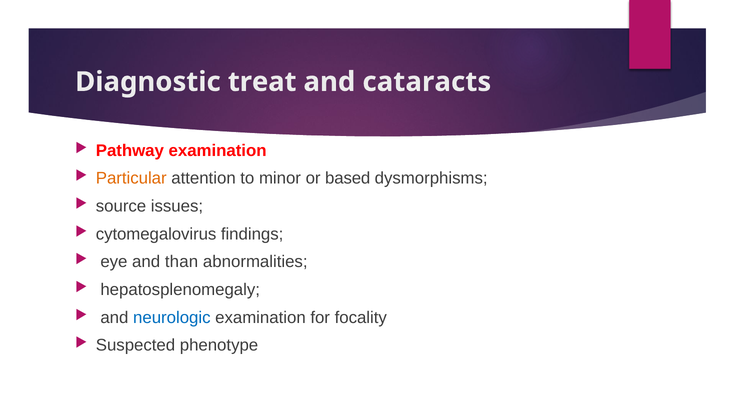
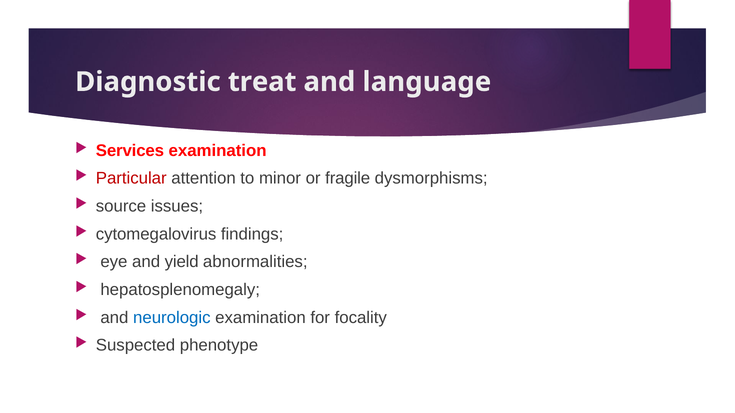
cataracts: cataracts -> language
Pathway: Pathway -> Services
Particular colour: orange -> red
based: based -> fragile
than: than -> yield
